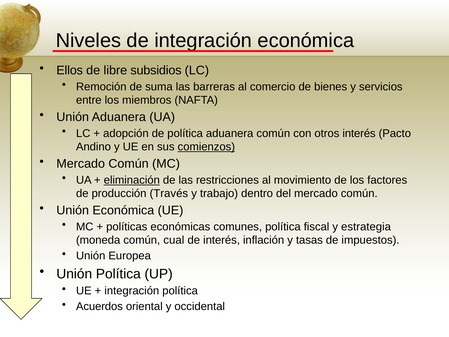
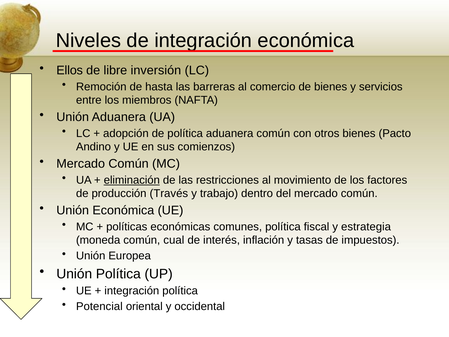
subsidios: subsidios -> inversión
suma: suma -> hasta
otros interés: interés -> bienes
comienzos underline: present -> none
Acuerdos: Acuerdos -> Potencial
